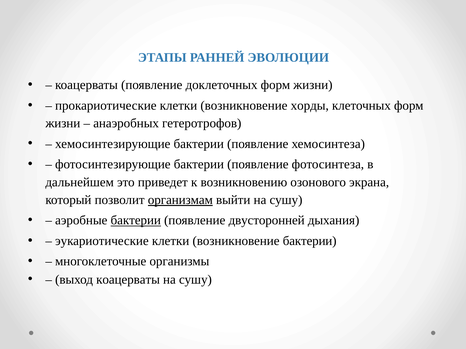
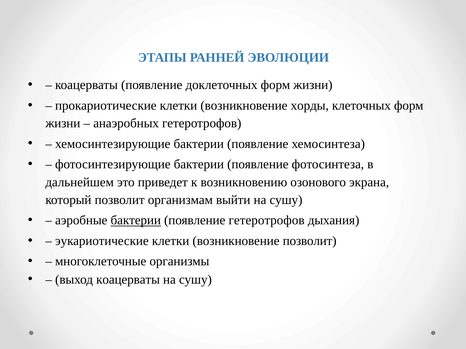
организмам underline: present -> none
появление двусторонней: двусторонней -> гетеротрофов
возникновение бактерии: бактерии -> позволит
